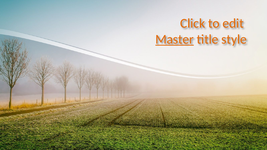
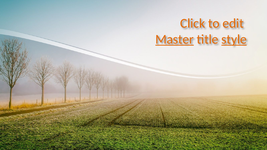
style underline: none -> present
